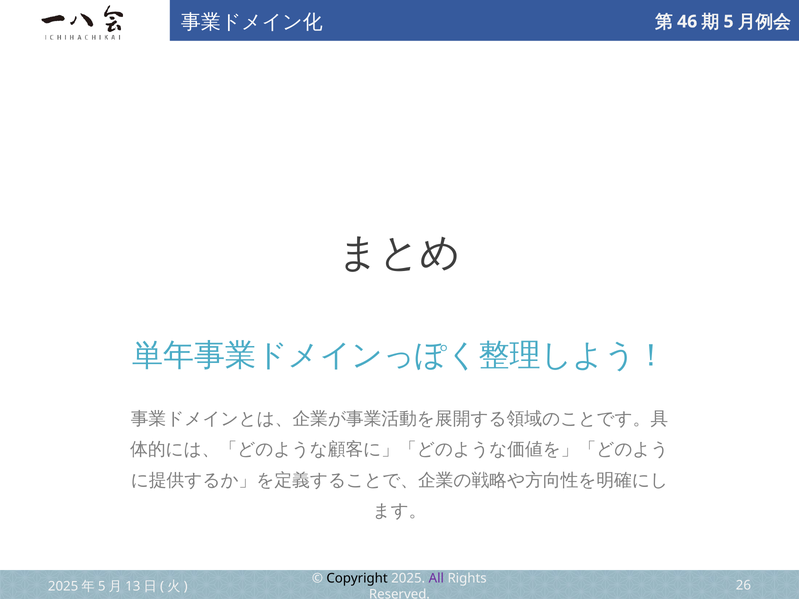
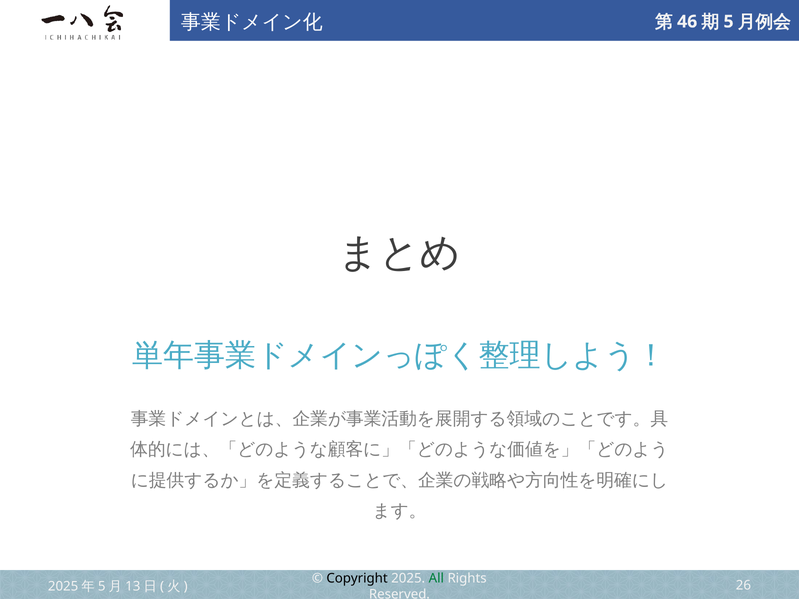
All colour: purple -> green
